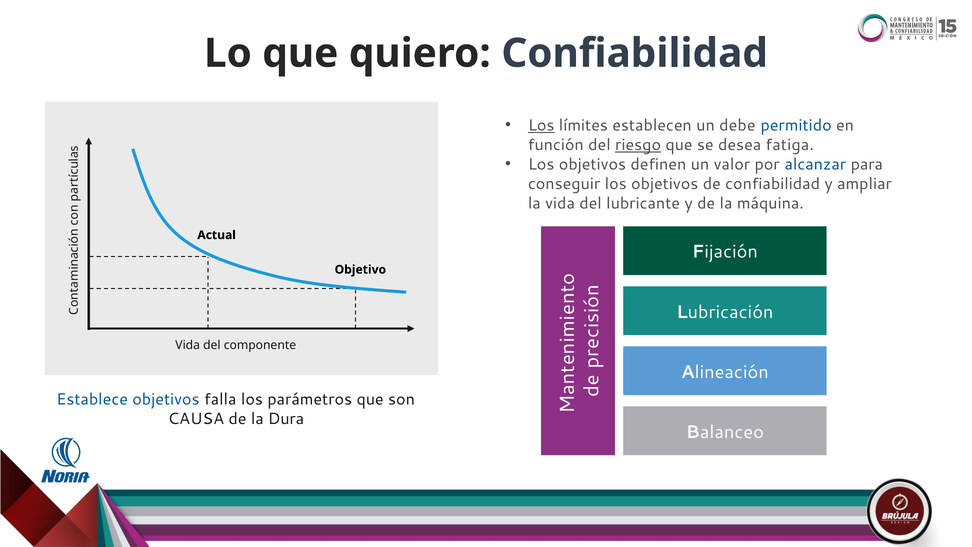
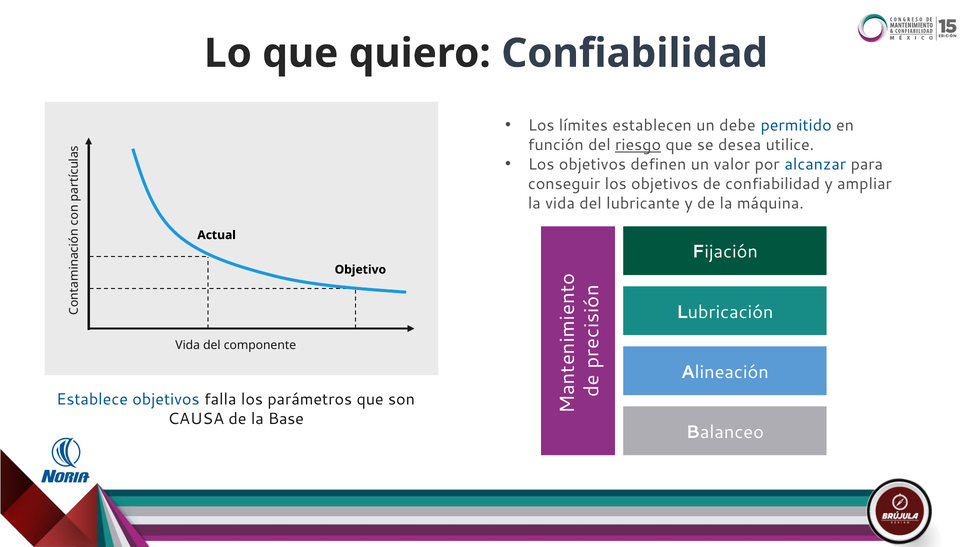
Los at (541, 125) underline: present -> none
fatiga: fatiga -> utilice
Dura: Dura -> Base
